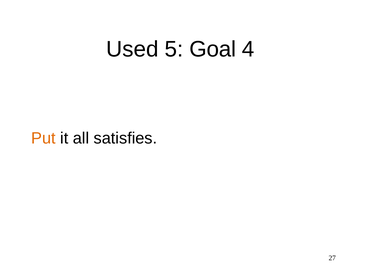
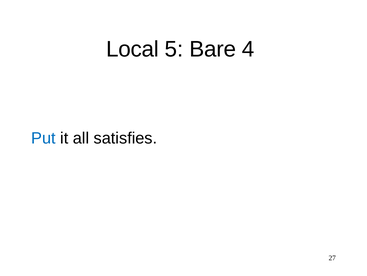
Used: Used -> Local
Goal: Goal -> Bare
Put colour: orange -> blue
